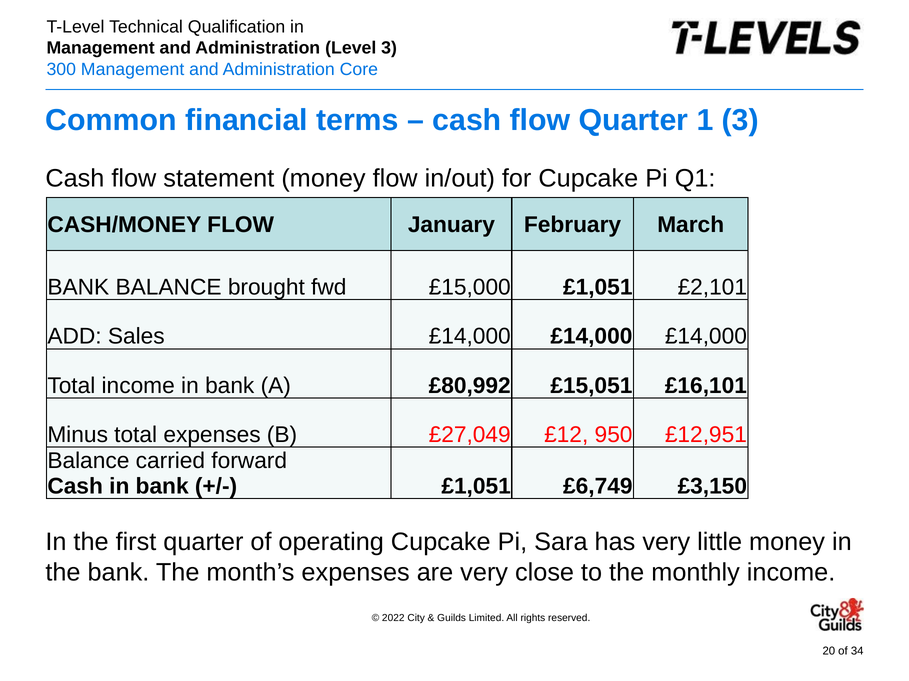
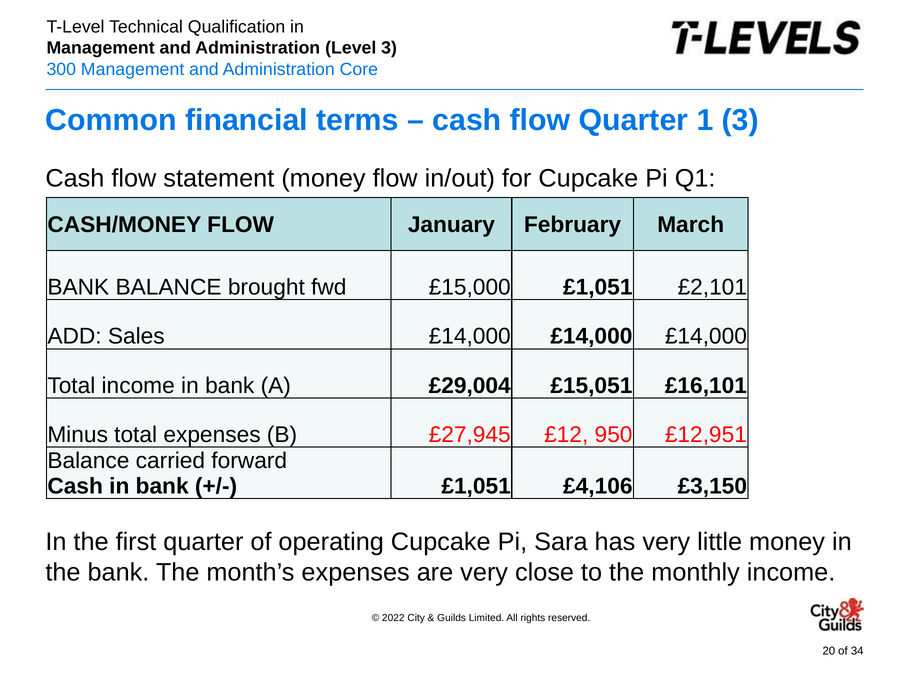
£80,992: £80,992 -> £29,004
£27,049: £27,049 -> £27,945
£6,749: £6,749 -> £4,106
